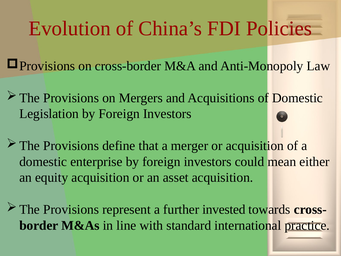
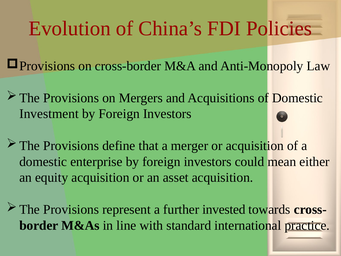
Legislation: Legislation -> Investment
